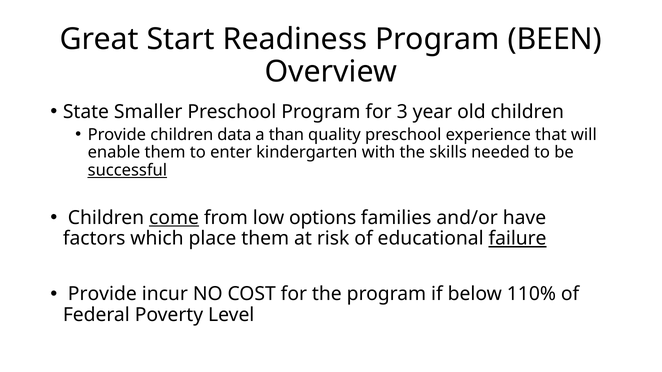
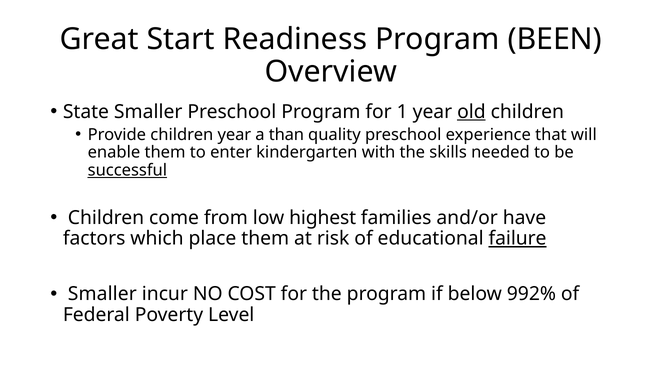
3: 3 -> 1
old underline: none -> present
children data: data -> year
come underline: present -> none
options: options -> highest
Provide at (102, 294): Provide -> Smaller
110%: 110% -> 992%
